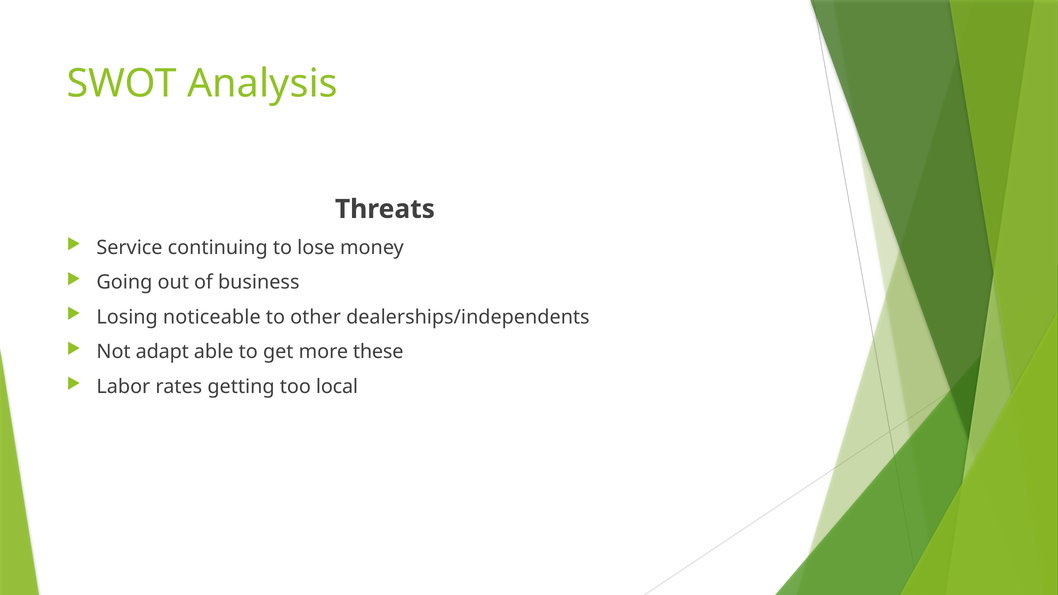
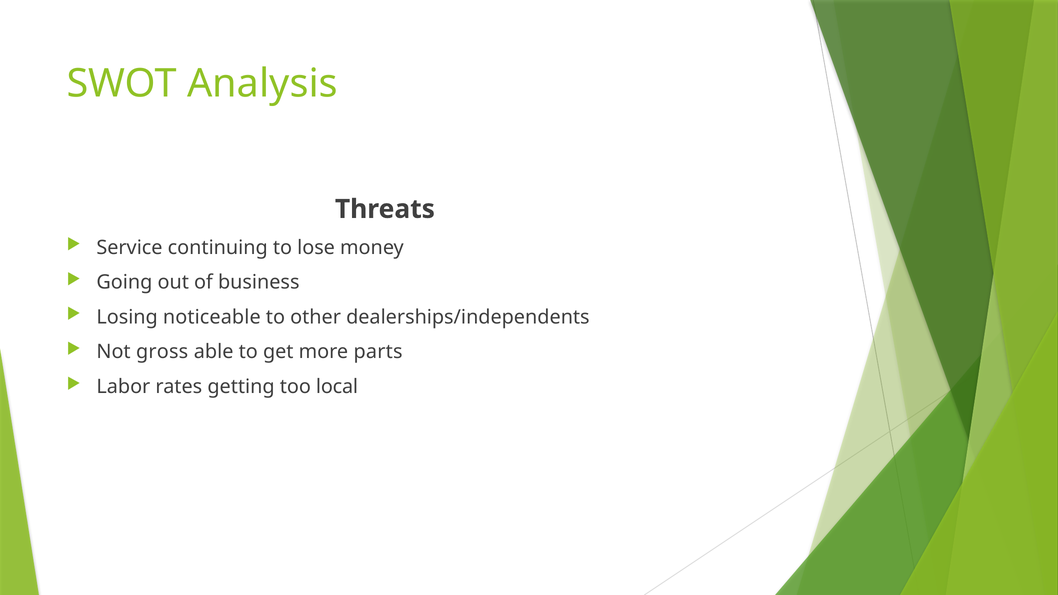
adapt: adapt -> gross
these: these -> parts
